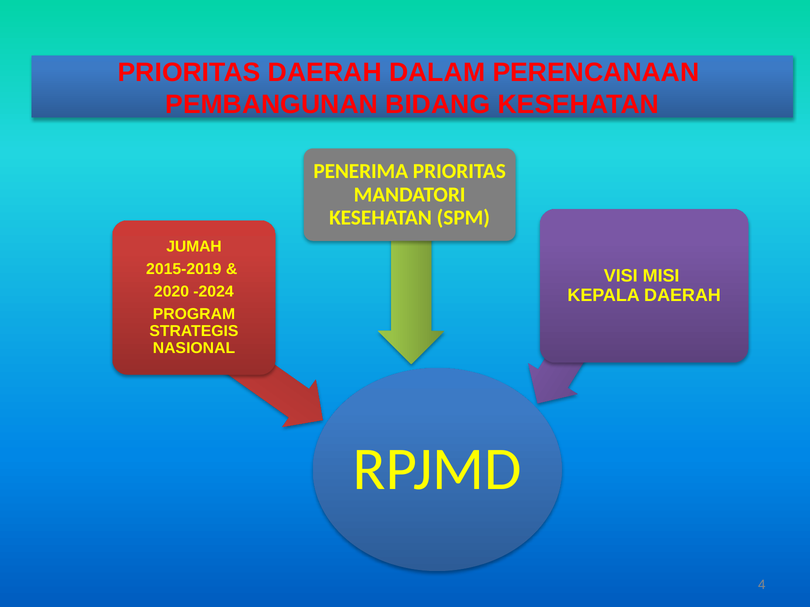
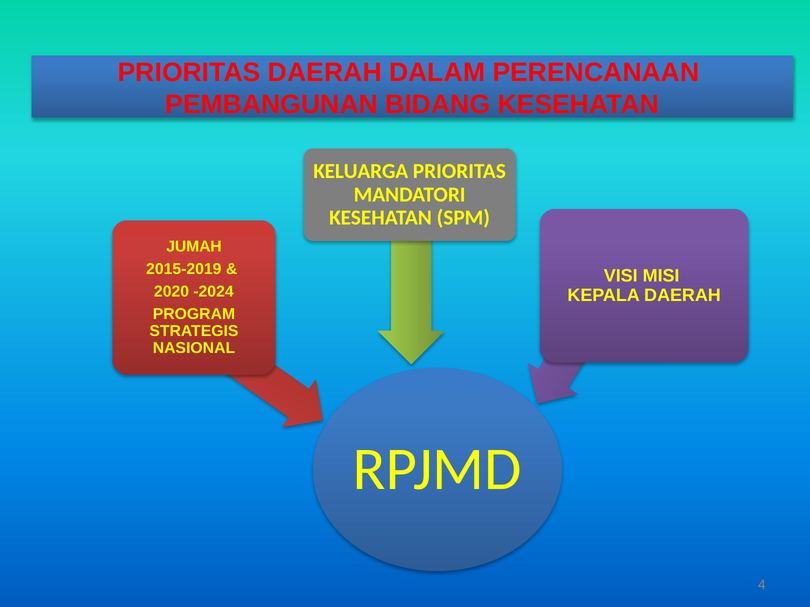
PENERIMA: PENERIMA -> KELUARGA
